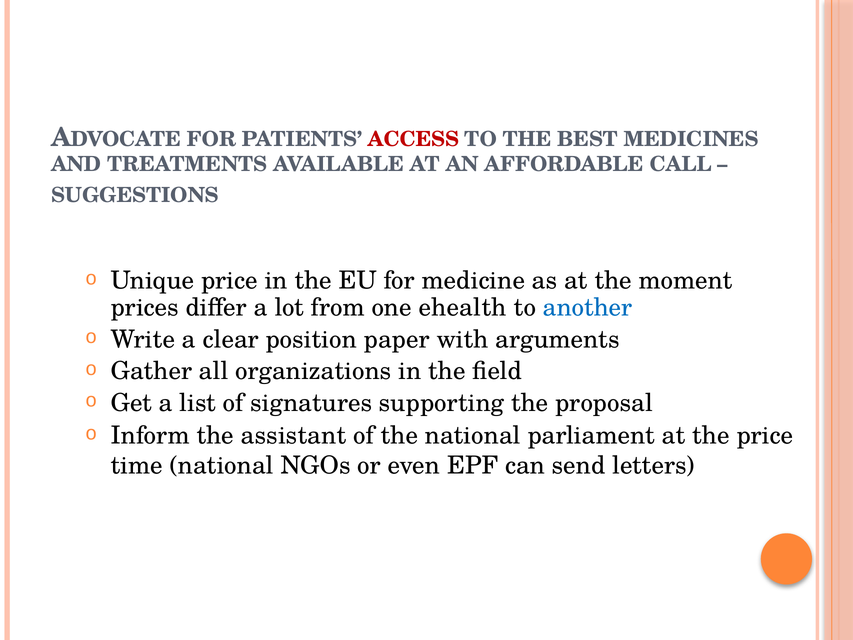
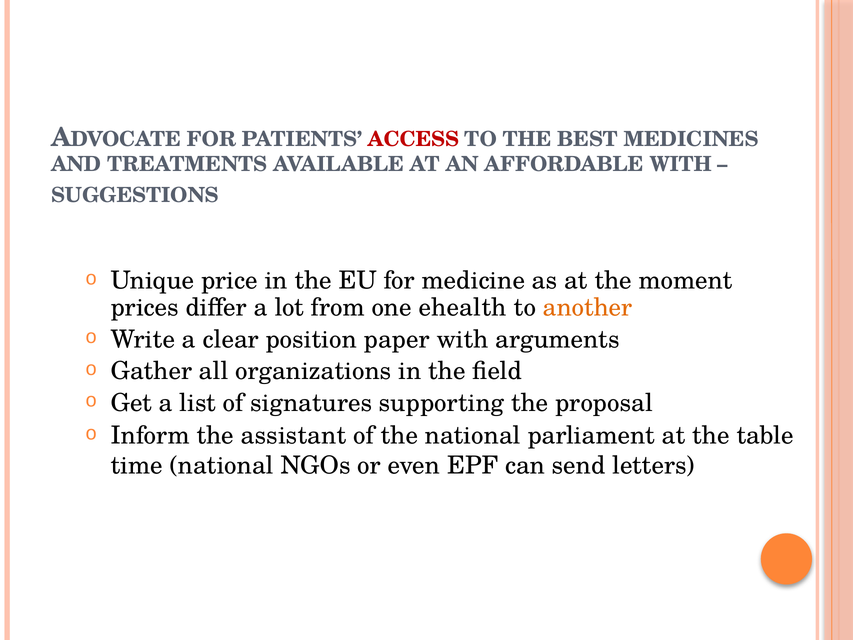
AFFORDABLE CALL: CALL -> WITH
another colour: blue -> orange
the price: price -> table
